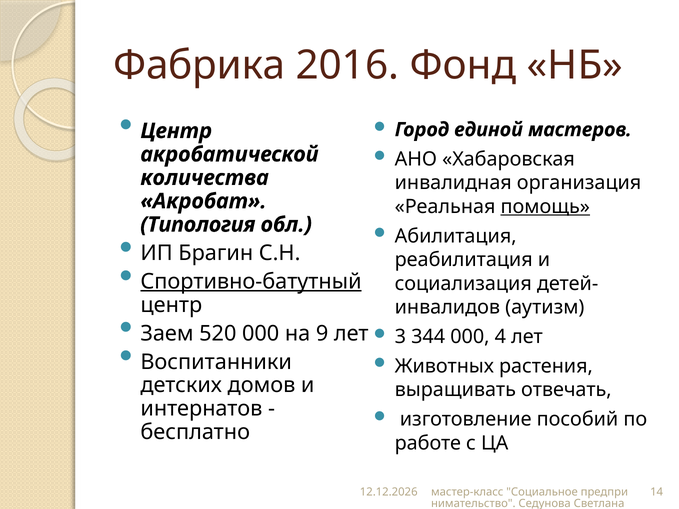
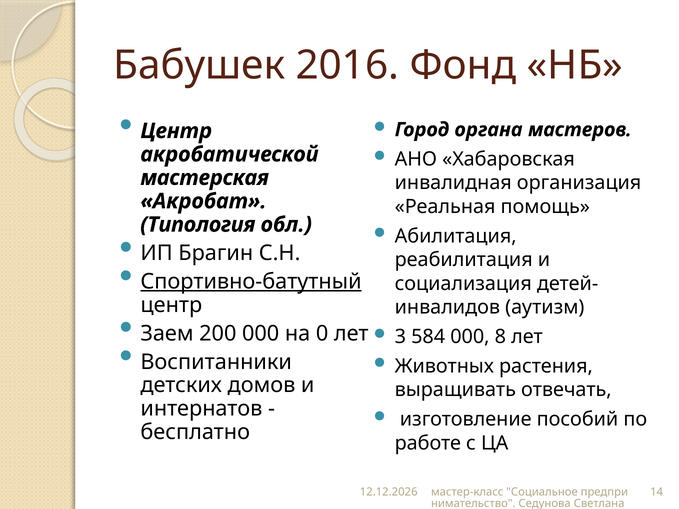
Фабрика: Фабрика -> Бабушек
единой: единой -> органа
количества: количества -> мастерская
помощь underline: present -> none
520: 520 -> 200
9: 9 -> 0
344: 344 -> 584
4: 4 -> 8
